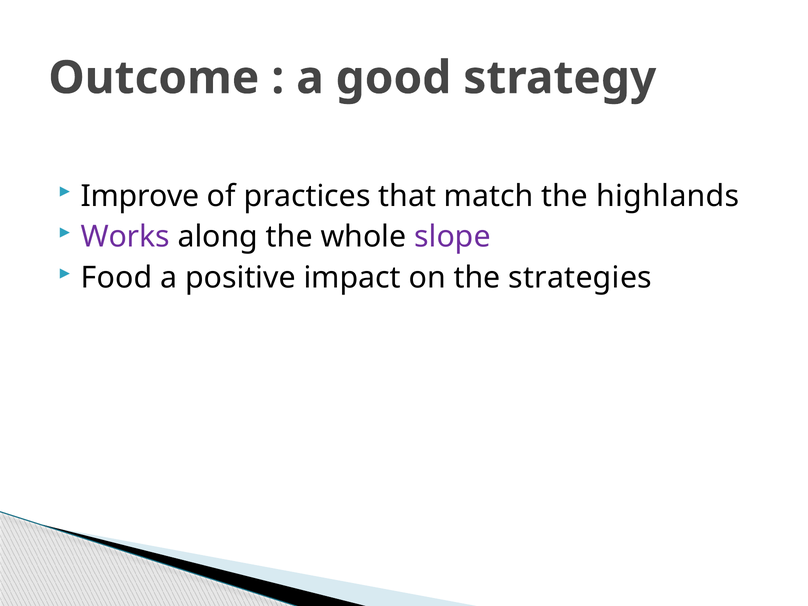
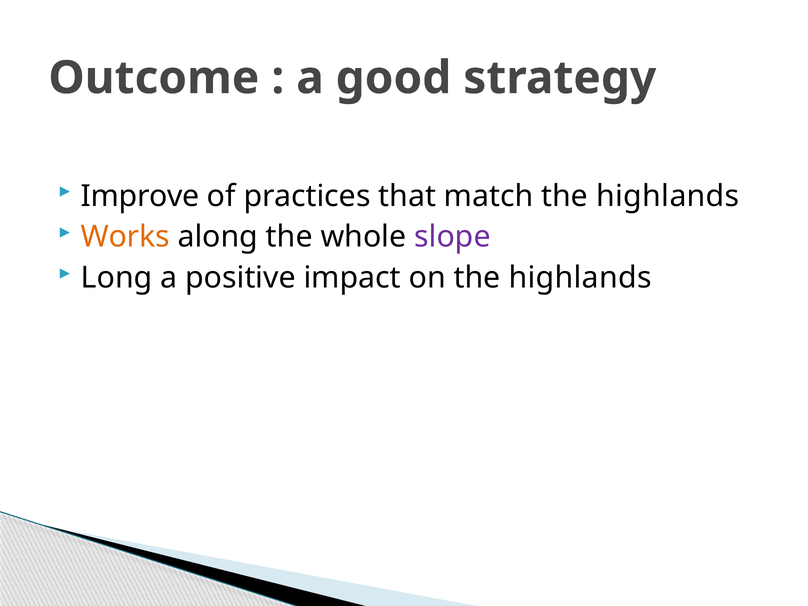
Works colour: purple -> orange
Food: Food -> Long
on the strategies: strategies -> highlands
